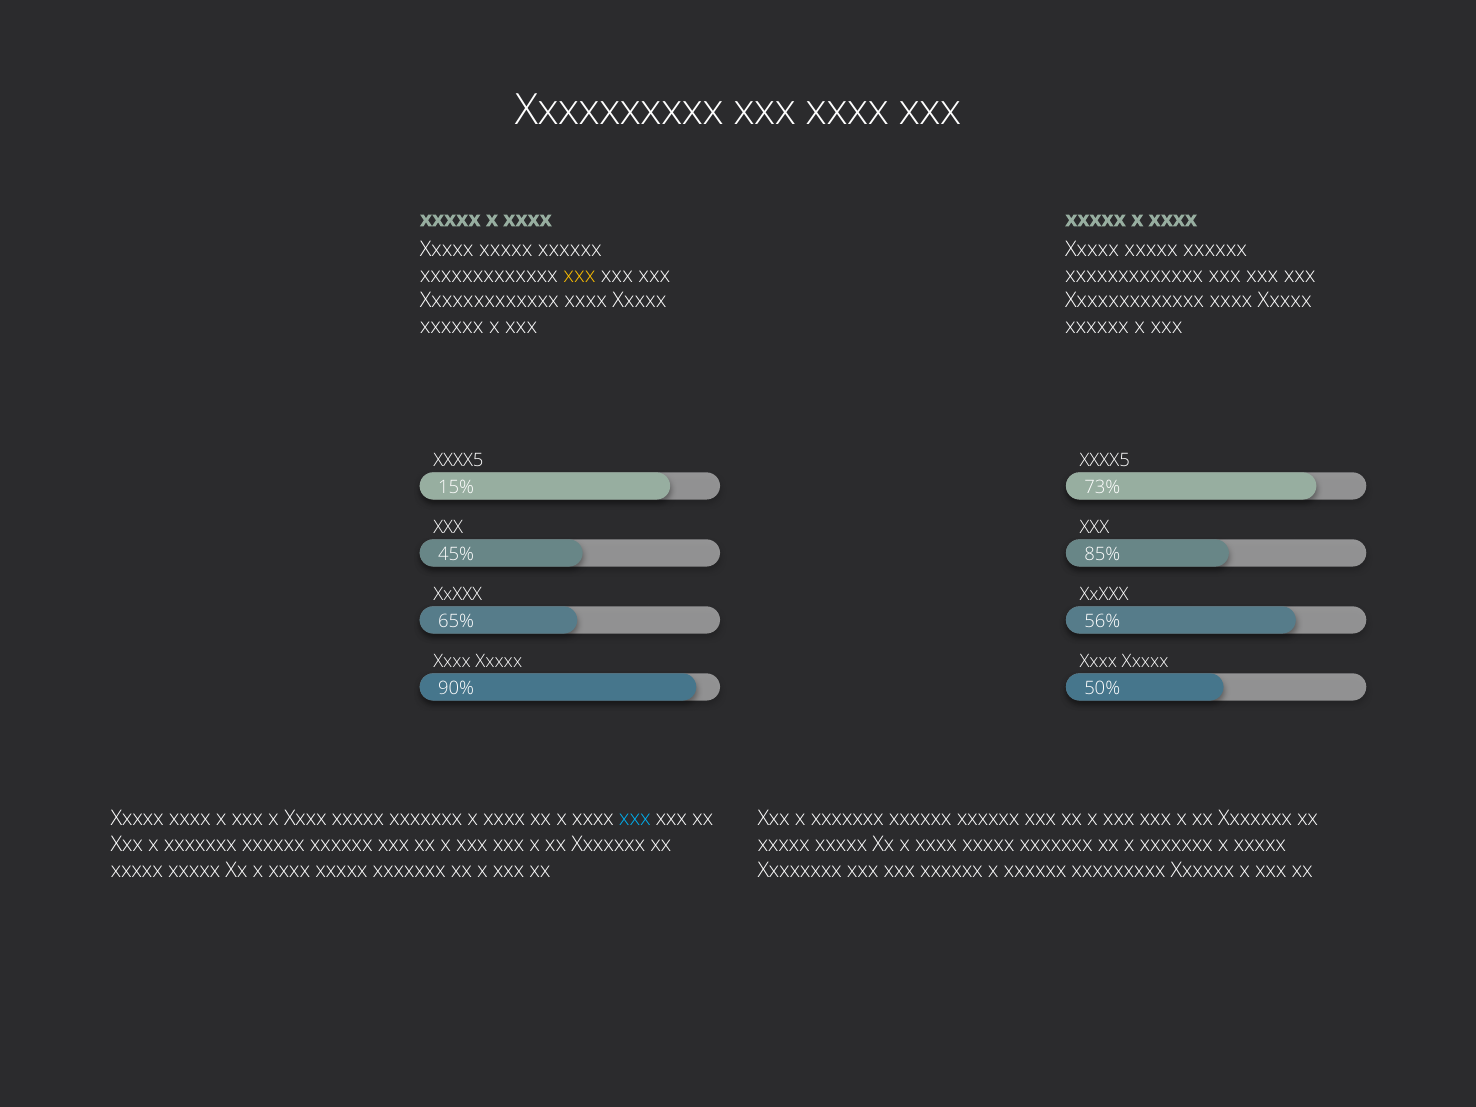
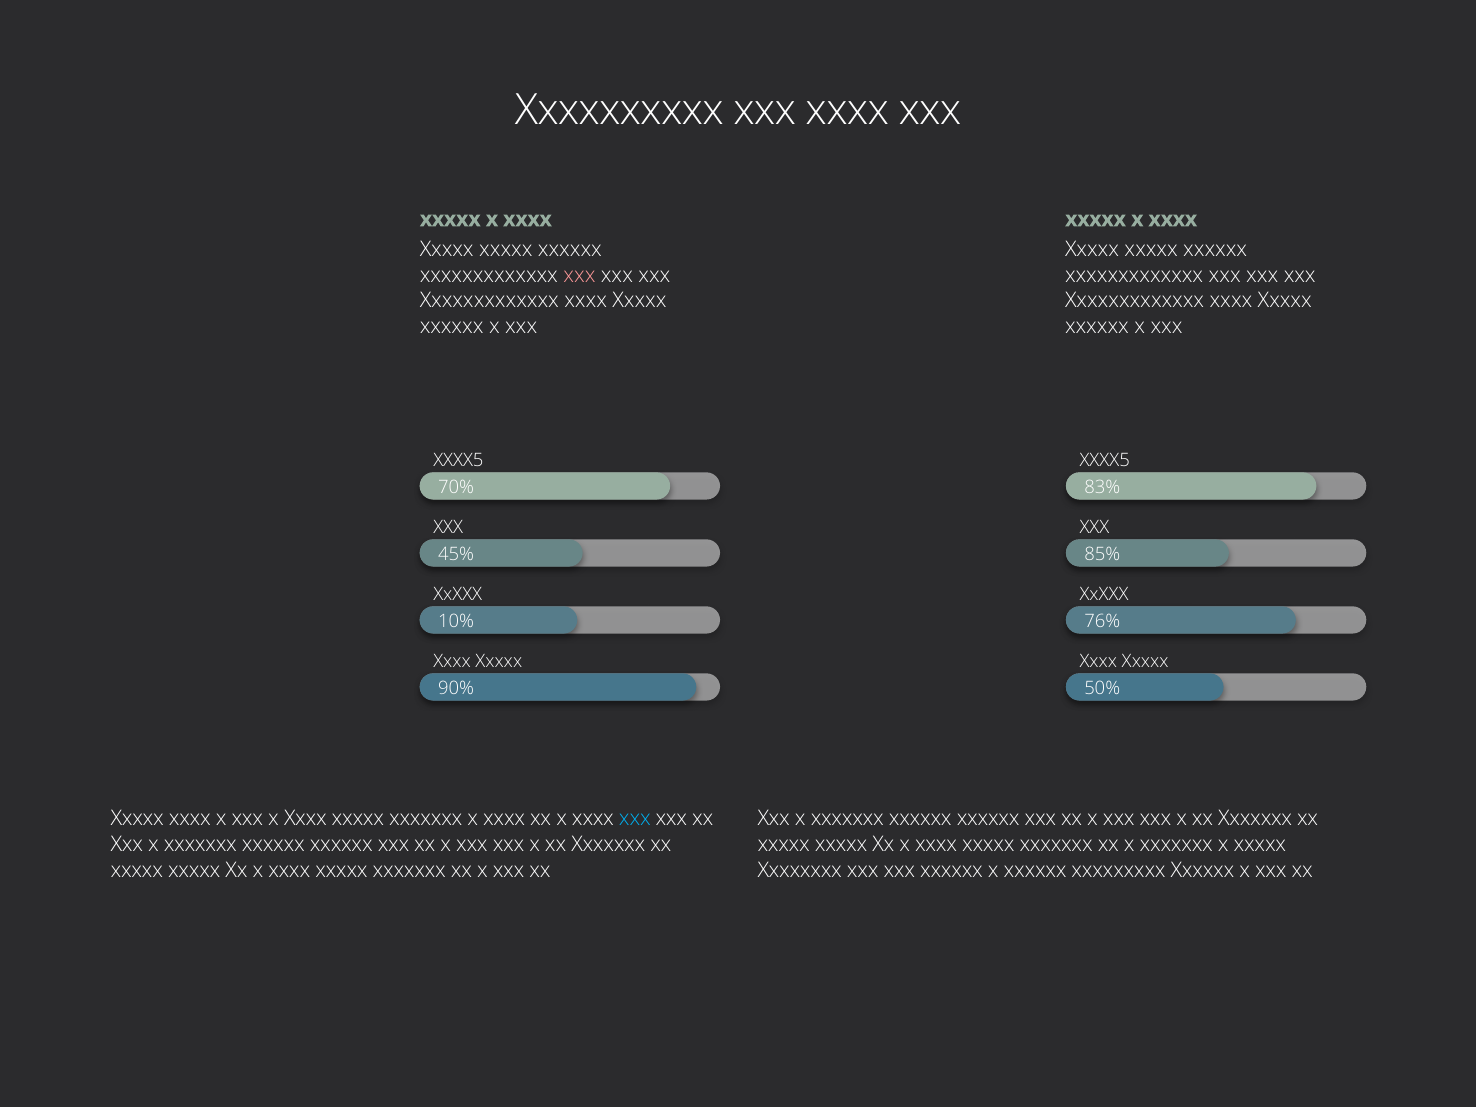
xxx at (579, 275) colour: yellow -> pink
15%: 15% -> 70%
73%: 73% -> 83%
65%: 65% -> 10%
56%: 56% -> 76%
